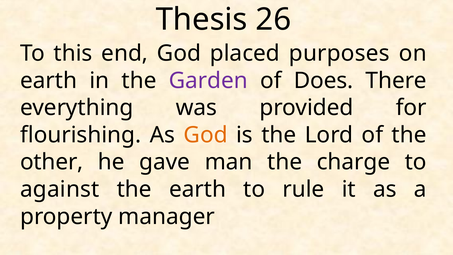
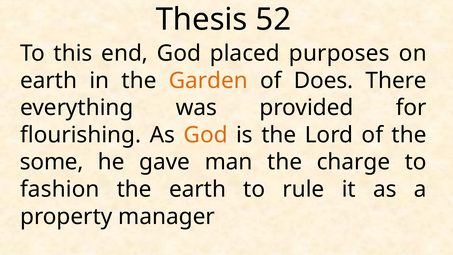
26: 26 -> 52
Garden colour: purple -> orange
other: other -> some
against: against -> fashion
